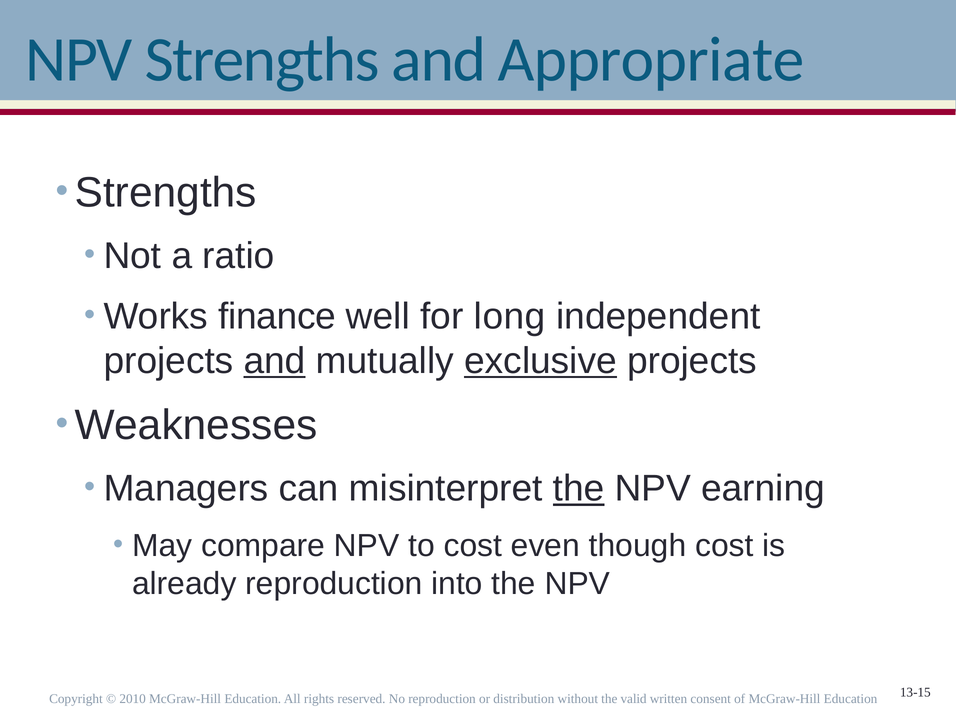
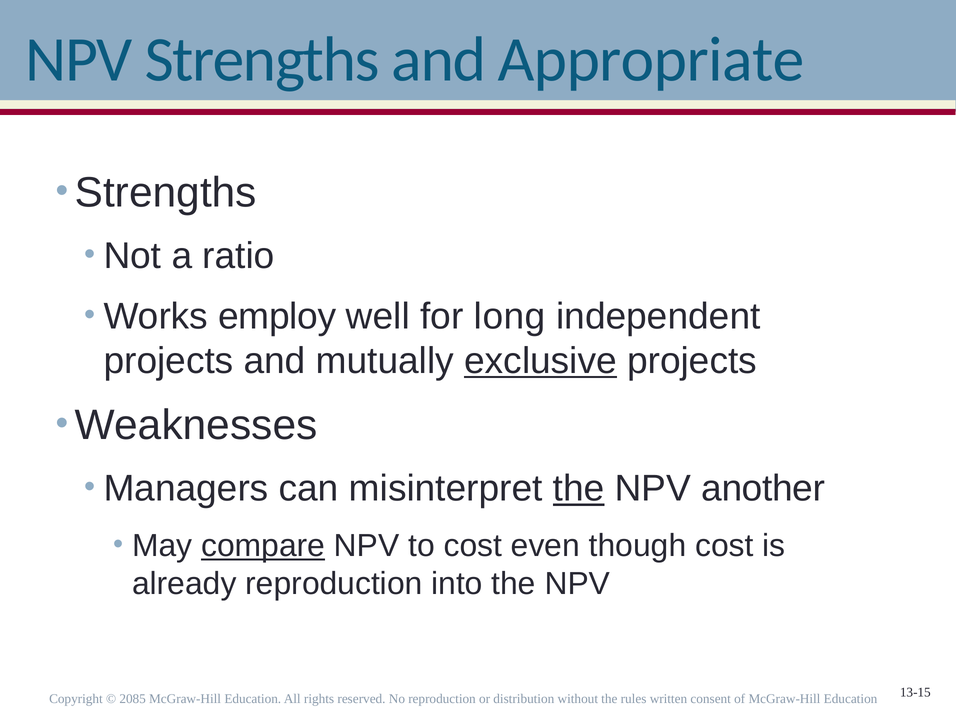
finance: finance -> employ
and at (275, 361) underline: present -> none
earning: earning -> another
compare underline: none -> present
2010: 2010 -> 2085
valid: valid -> rules
